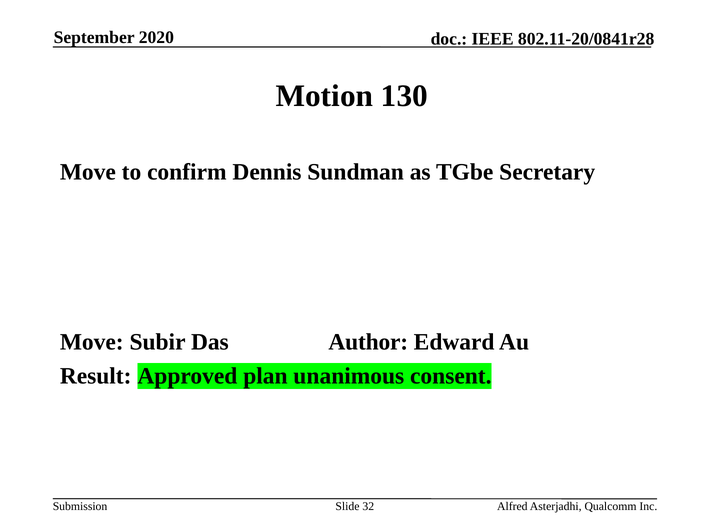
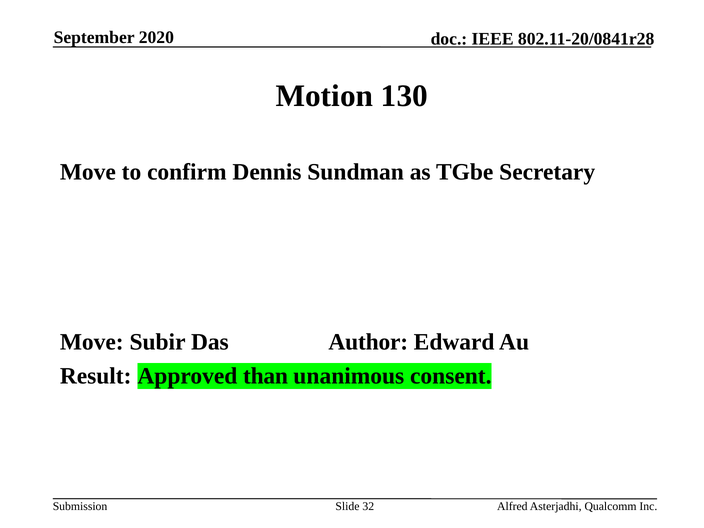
plan: plan -> than
